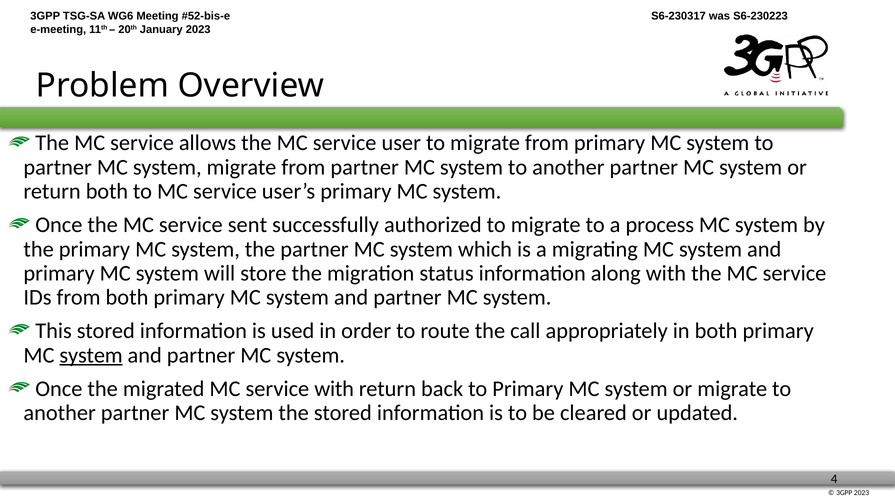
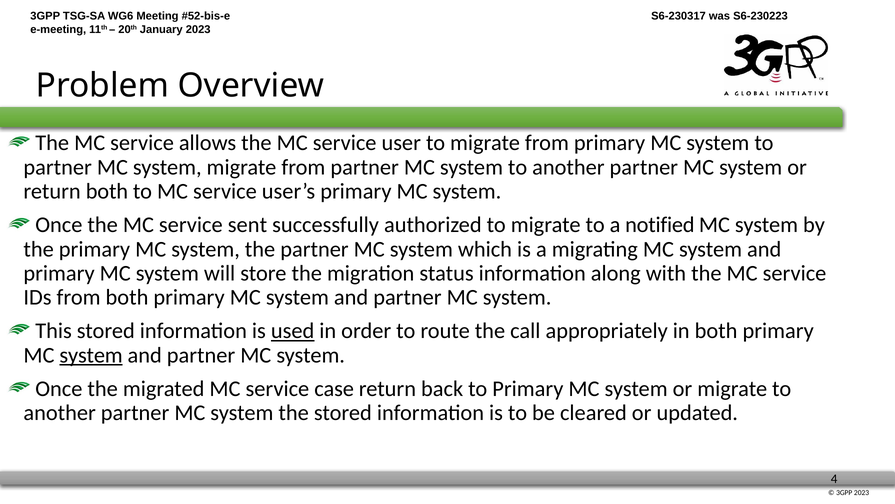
process: process -> notified
used underline: none -> present
service with: with -> case
